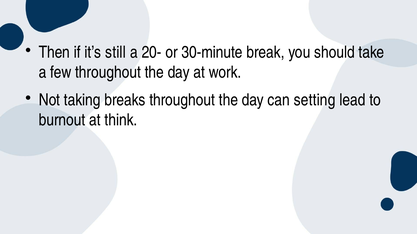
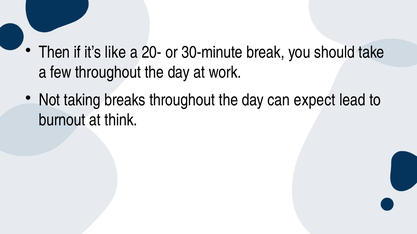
still: still -> like
setting: setting -> expect
